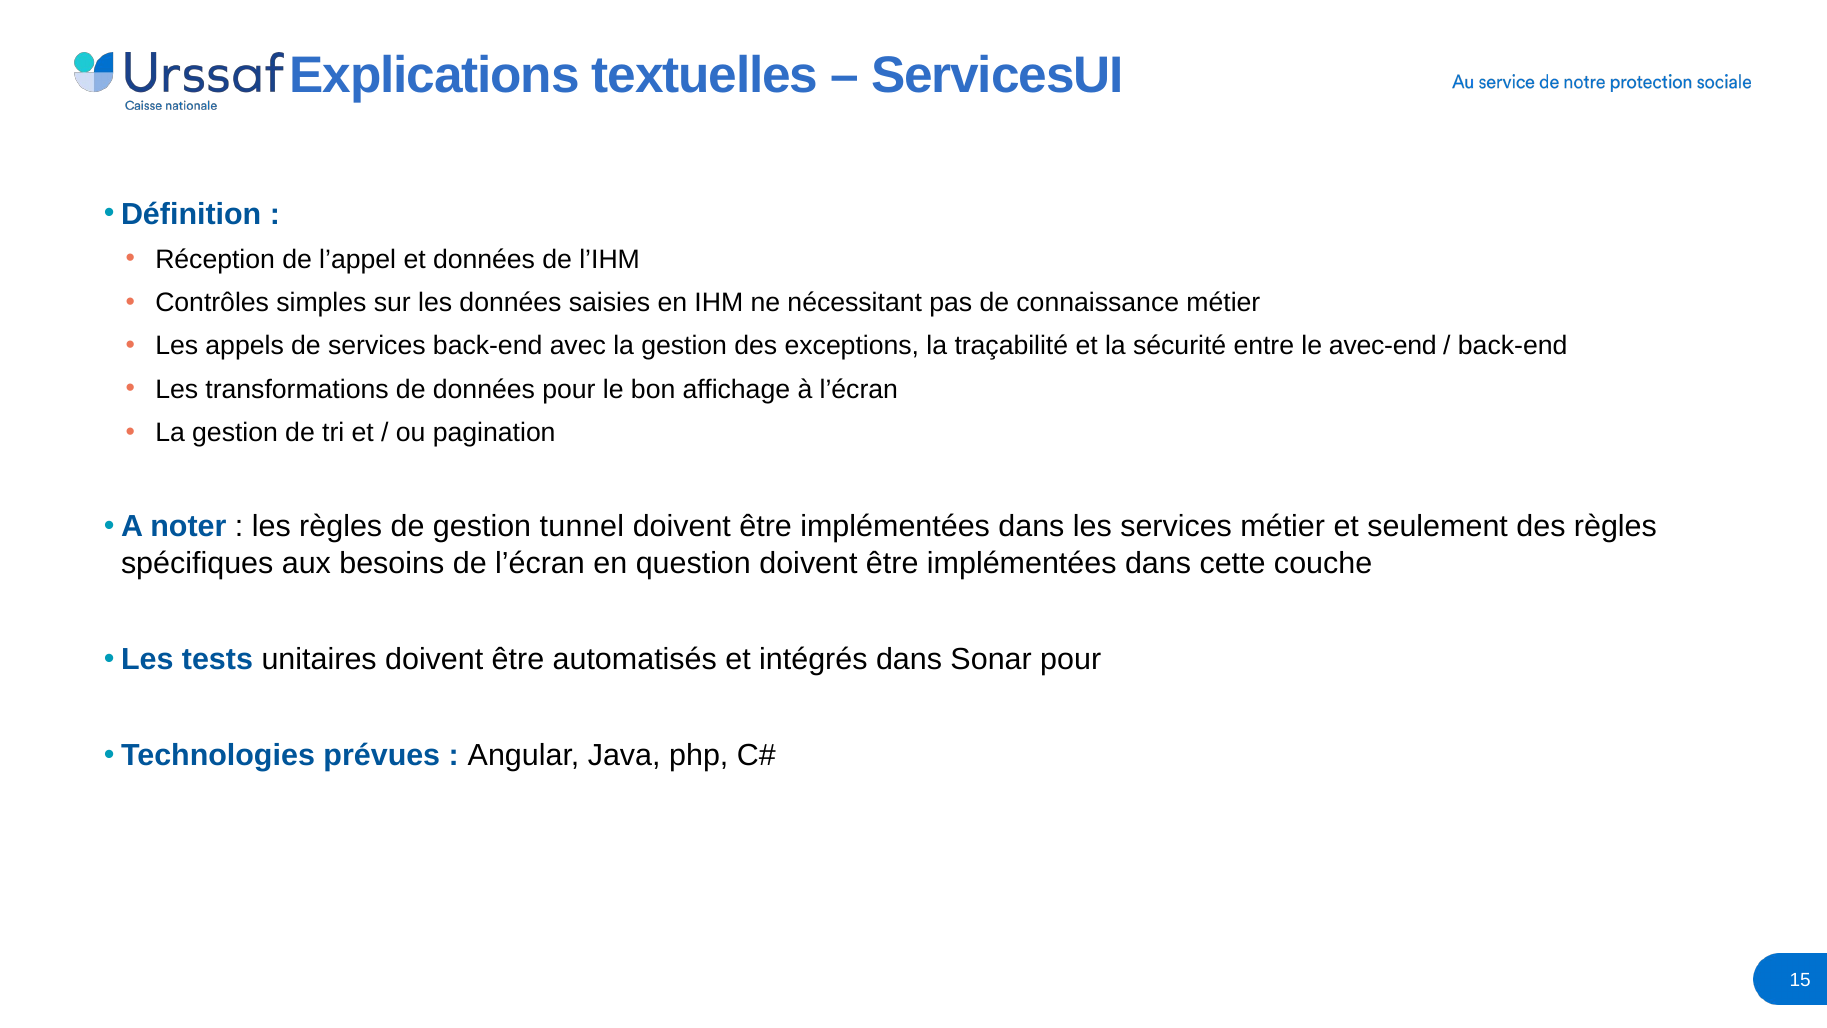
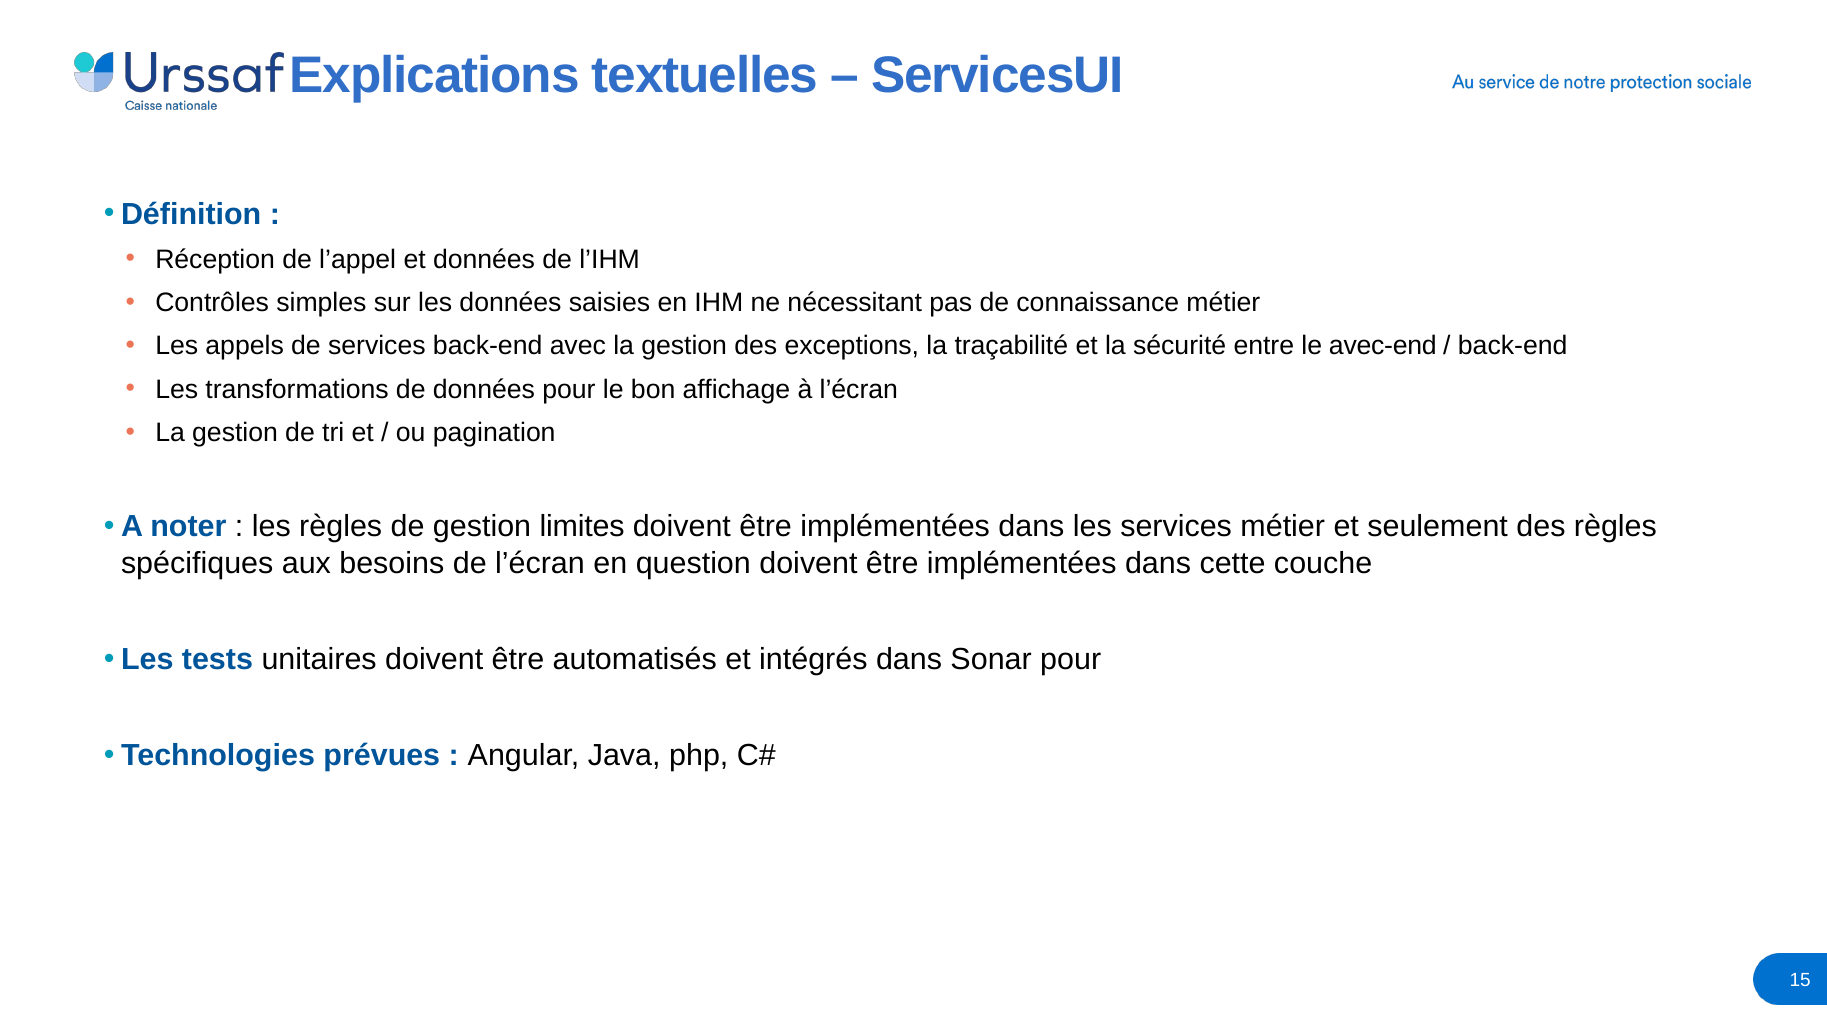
tunnel: tunnel -> limites
